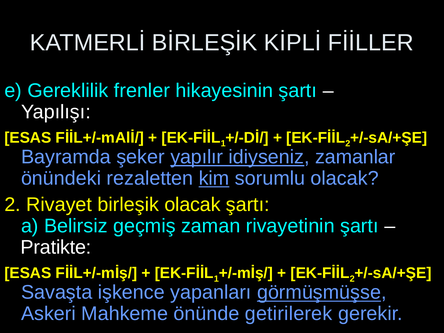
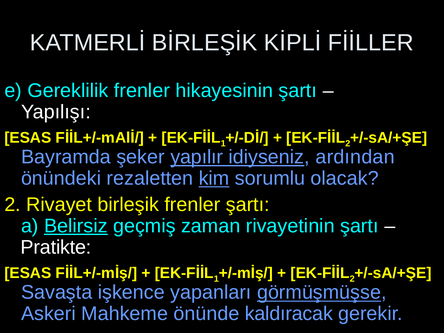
zamanlar: zamanlar -> ardından
birleşik olacak: olacak -> frenler
Belirsiz underline: none -> present
getirilerek: getirilerek -> kaldıracak
